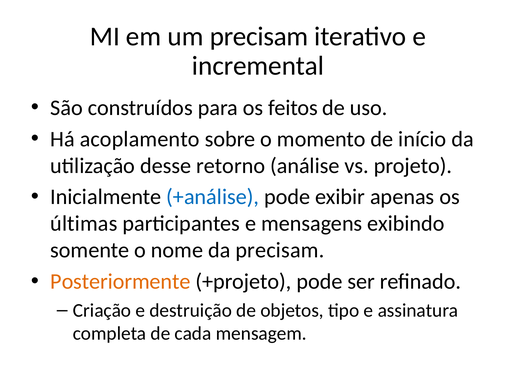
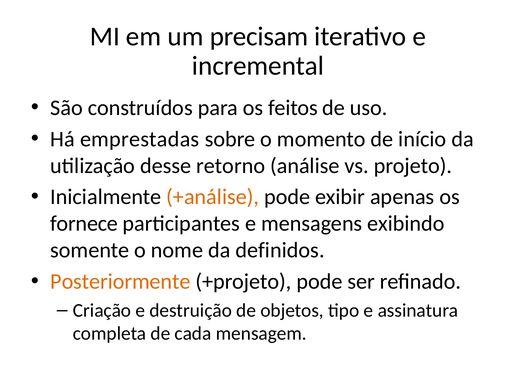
acoplamento: acoplamento -> emprestadas
+análise colour: blue -> orange
últimas: últimas -> fornece
da precisam: precisam -> definidos
